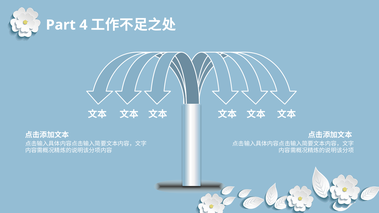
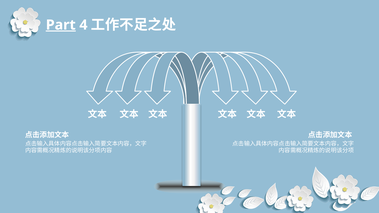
Part underline: none -> present
